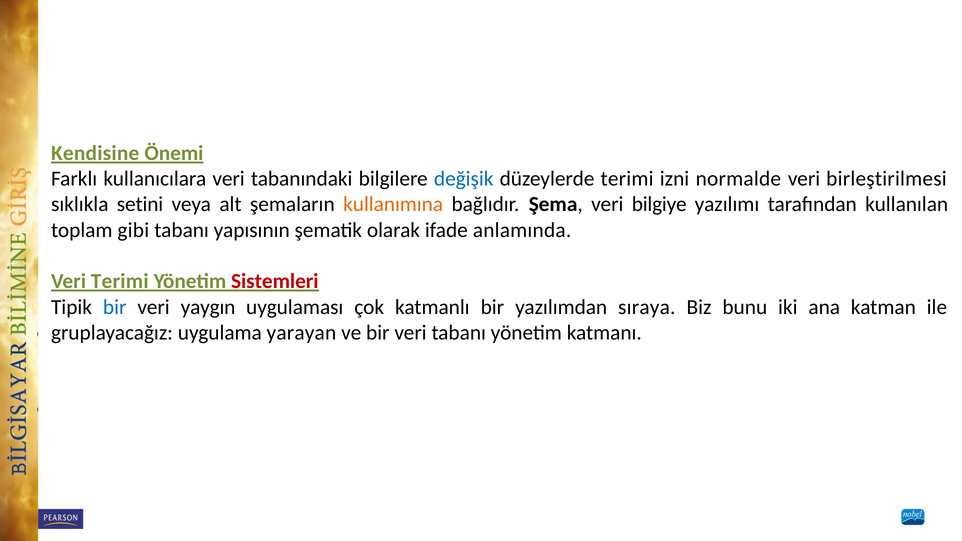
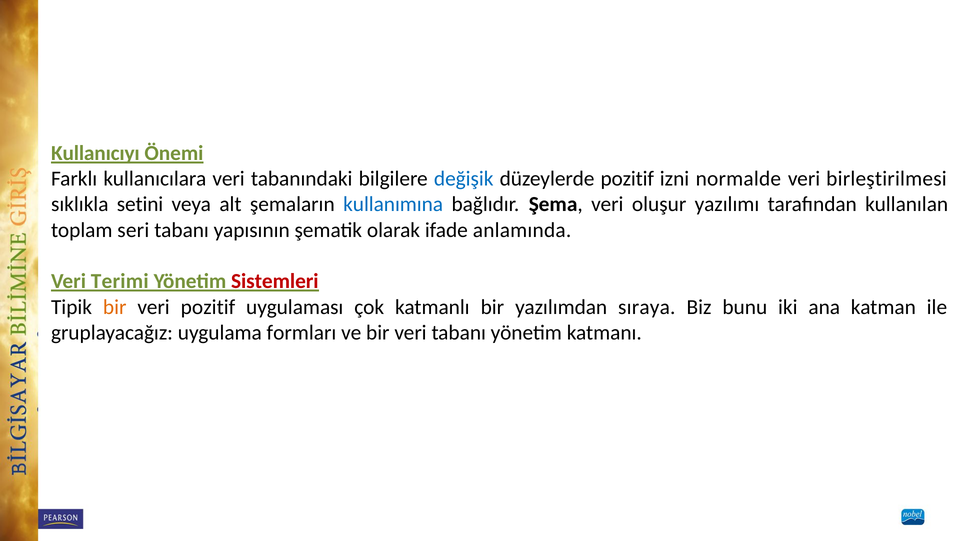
Kendisine: Kendisine -> Kullanıcıyı
düzeylerde terimi: terimi -> pozitif
kullanımına colour: orange -> blue
bilgiye: bilgiye -> oluşur
gibi: gibi -> seri
bir at (115, 307) colour: blue -> orange
veri yaygın: yaygın -> pozitif
yarayan: yarayan -> formları
